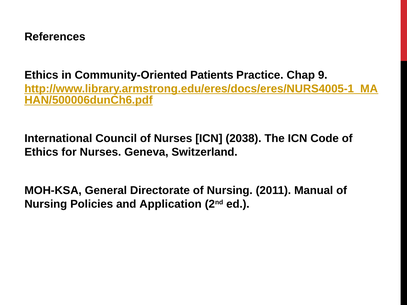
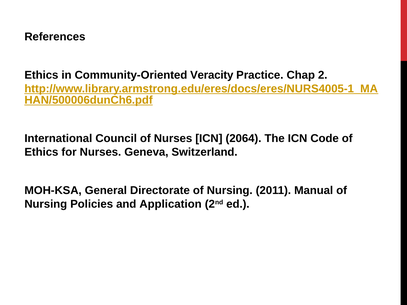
Patients: Patients -> Veracity
9: 9 -> 2
2038: 2038 -> 2064
